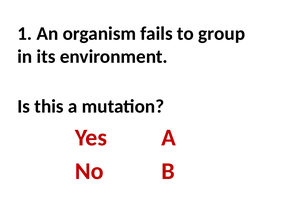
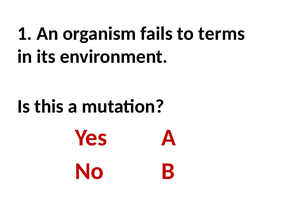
group: group -> terms
